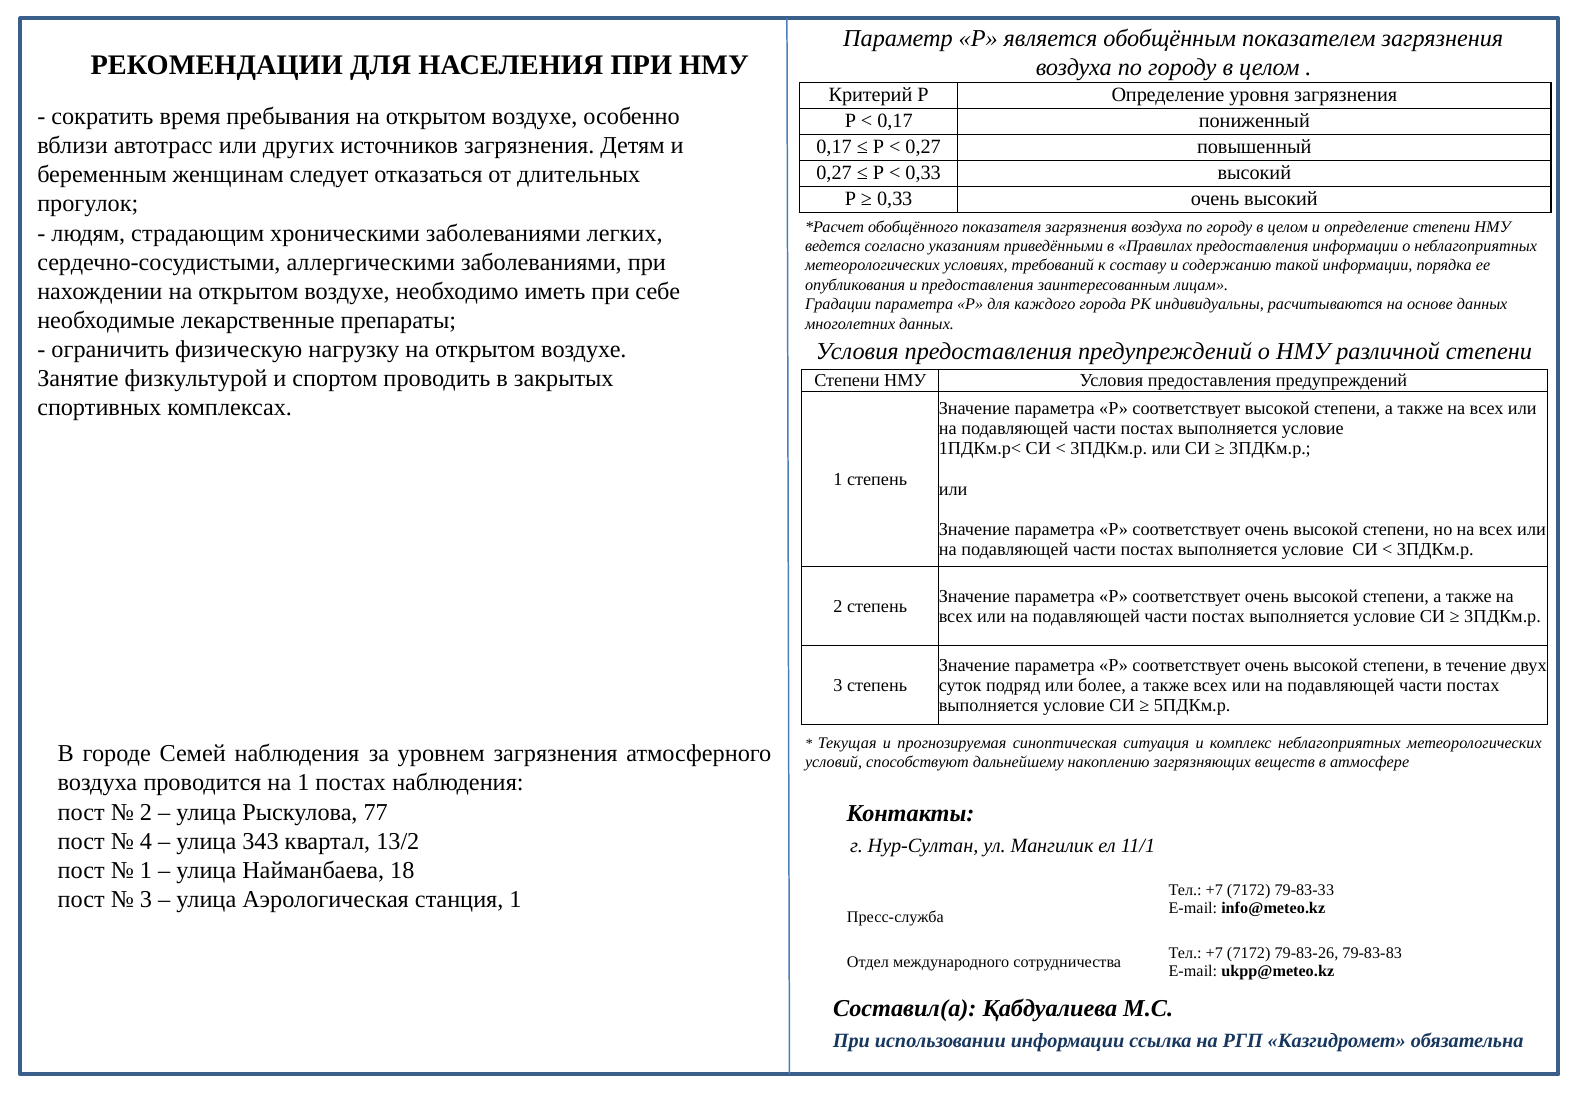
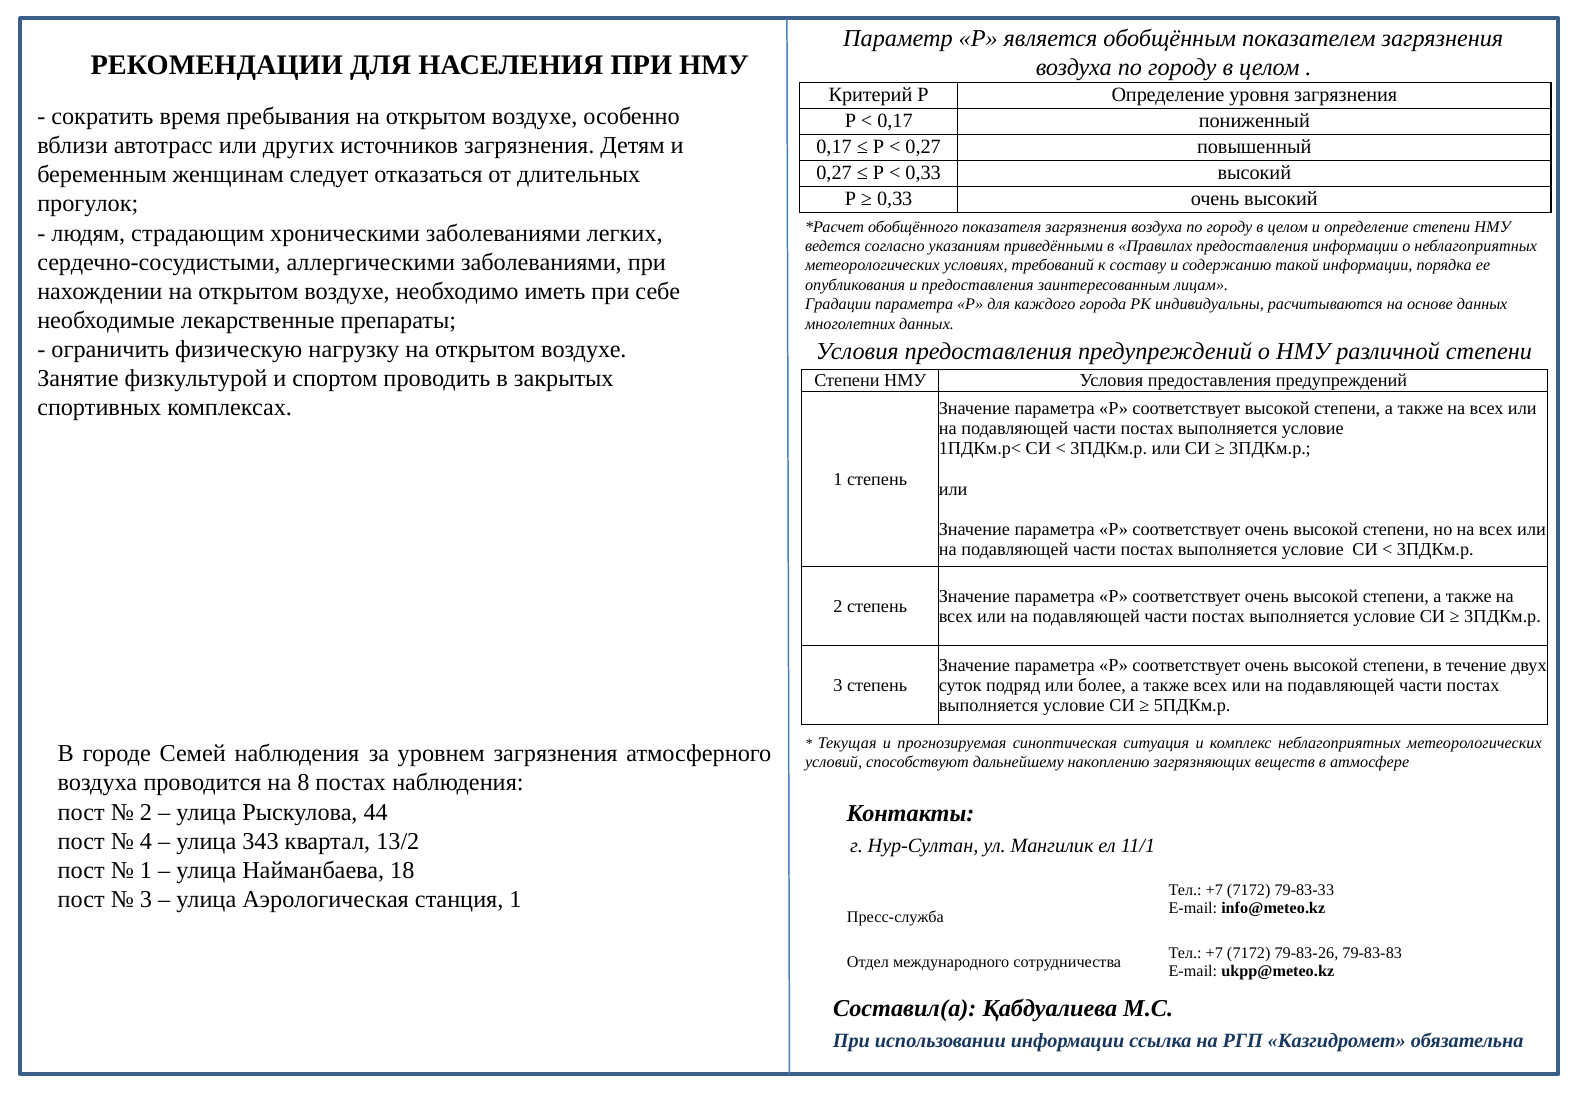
на 1: 1 -> 8
77: 77 -> 44
